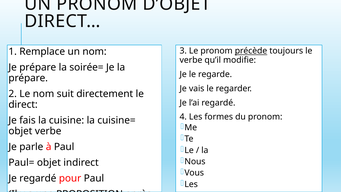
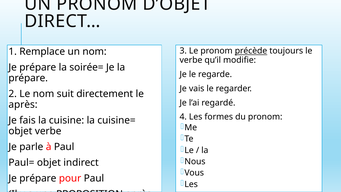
direct at (23, 105): direct -> après
regardé at (38, 178): regardé -> prépare
